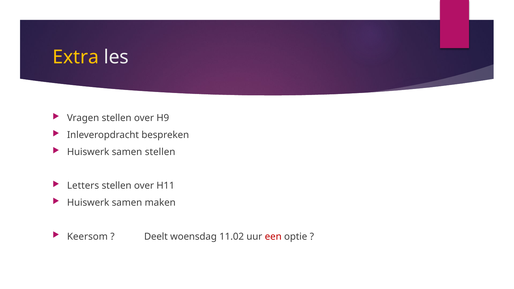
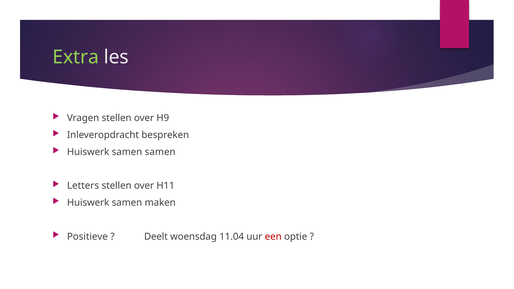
Extra colour: yellow -> light green
samen stellen: stellen -> samen
Keersom: Keersom -> Positieve
11.02: 11.02 -> 11.04
